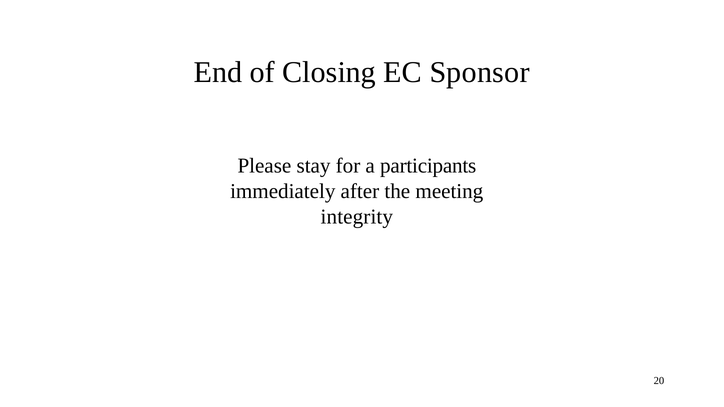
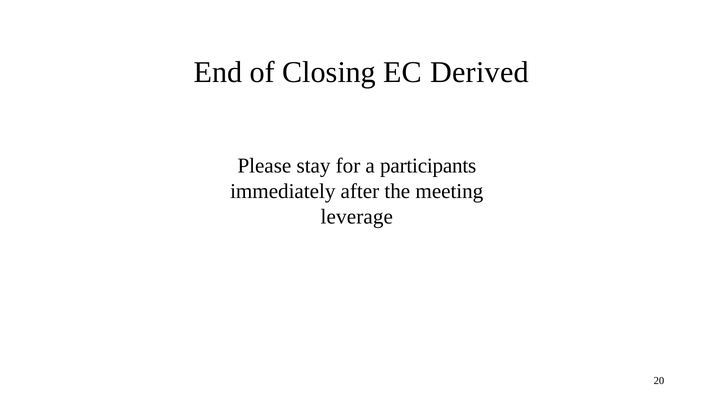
Sponsor: Sponsor -> Derived
integrity: integrity -> leverage
